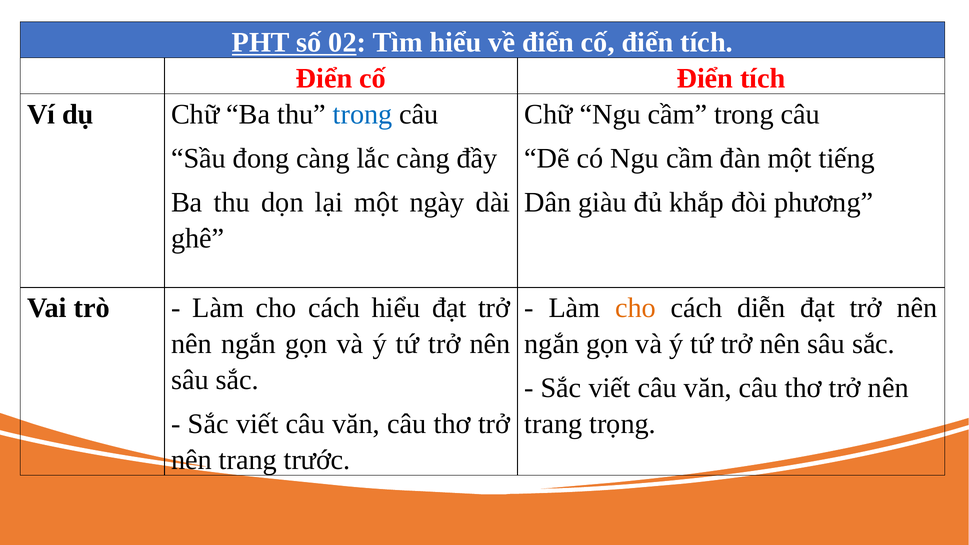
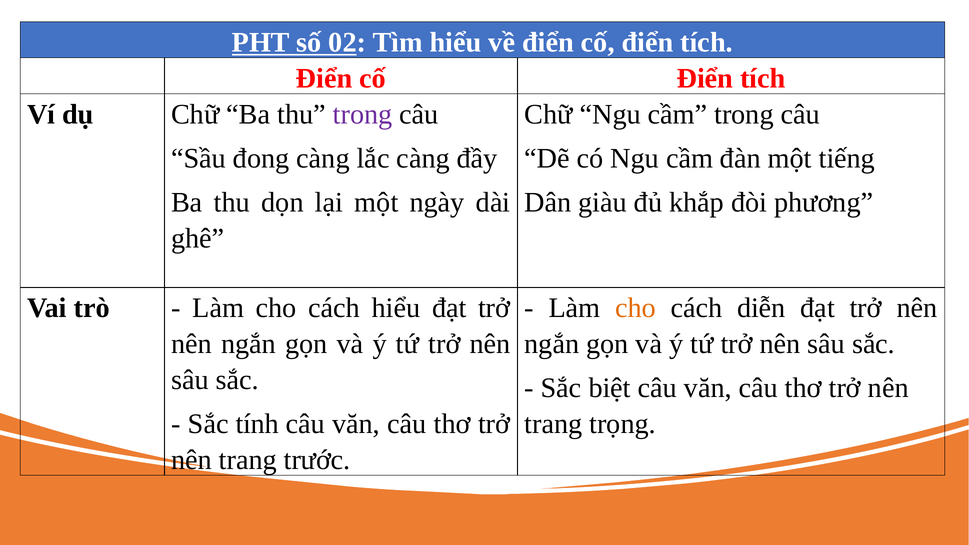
trong at (363, 114) colour: blue -> purple
viết at (610, 388): viết -> biệt
viết at (257, 424): viết -> tính
